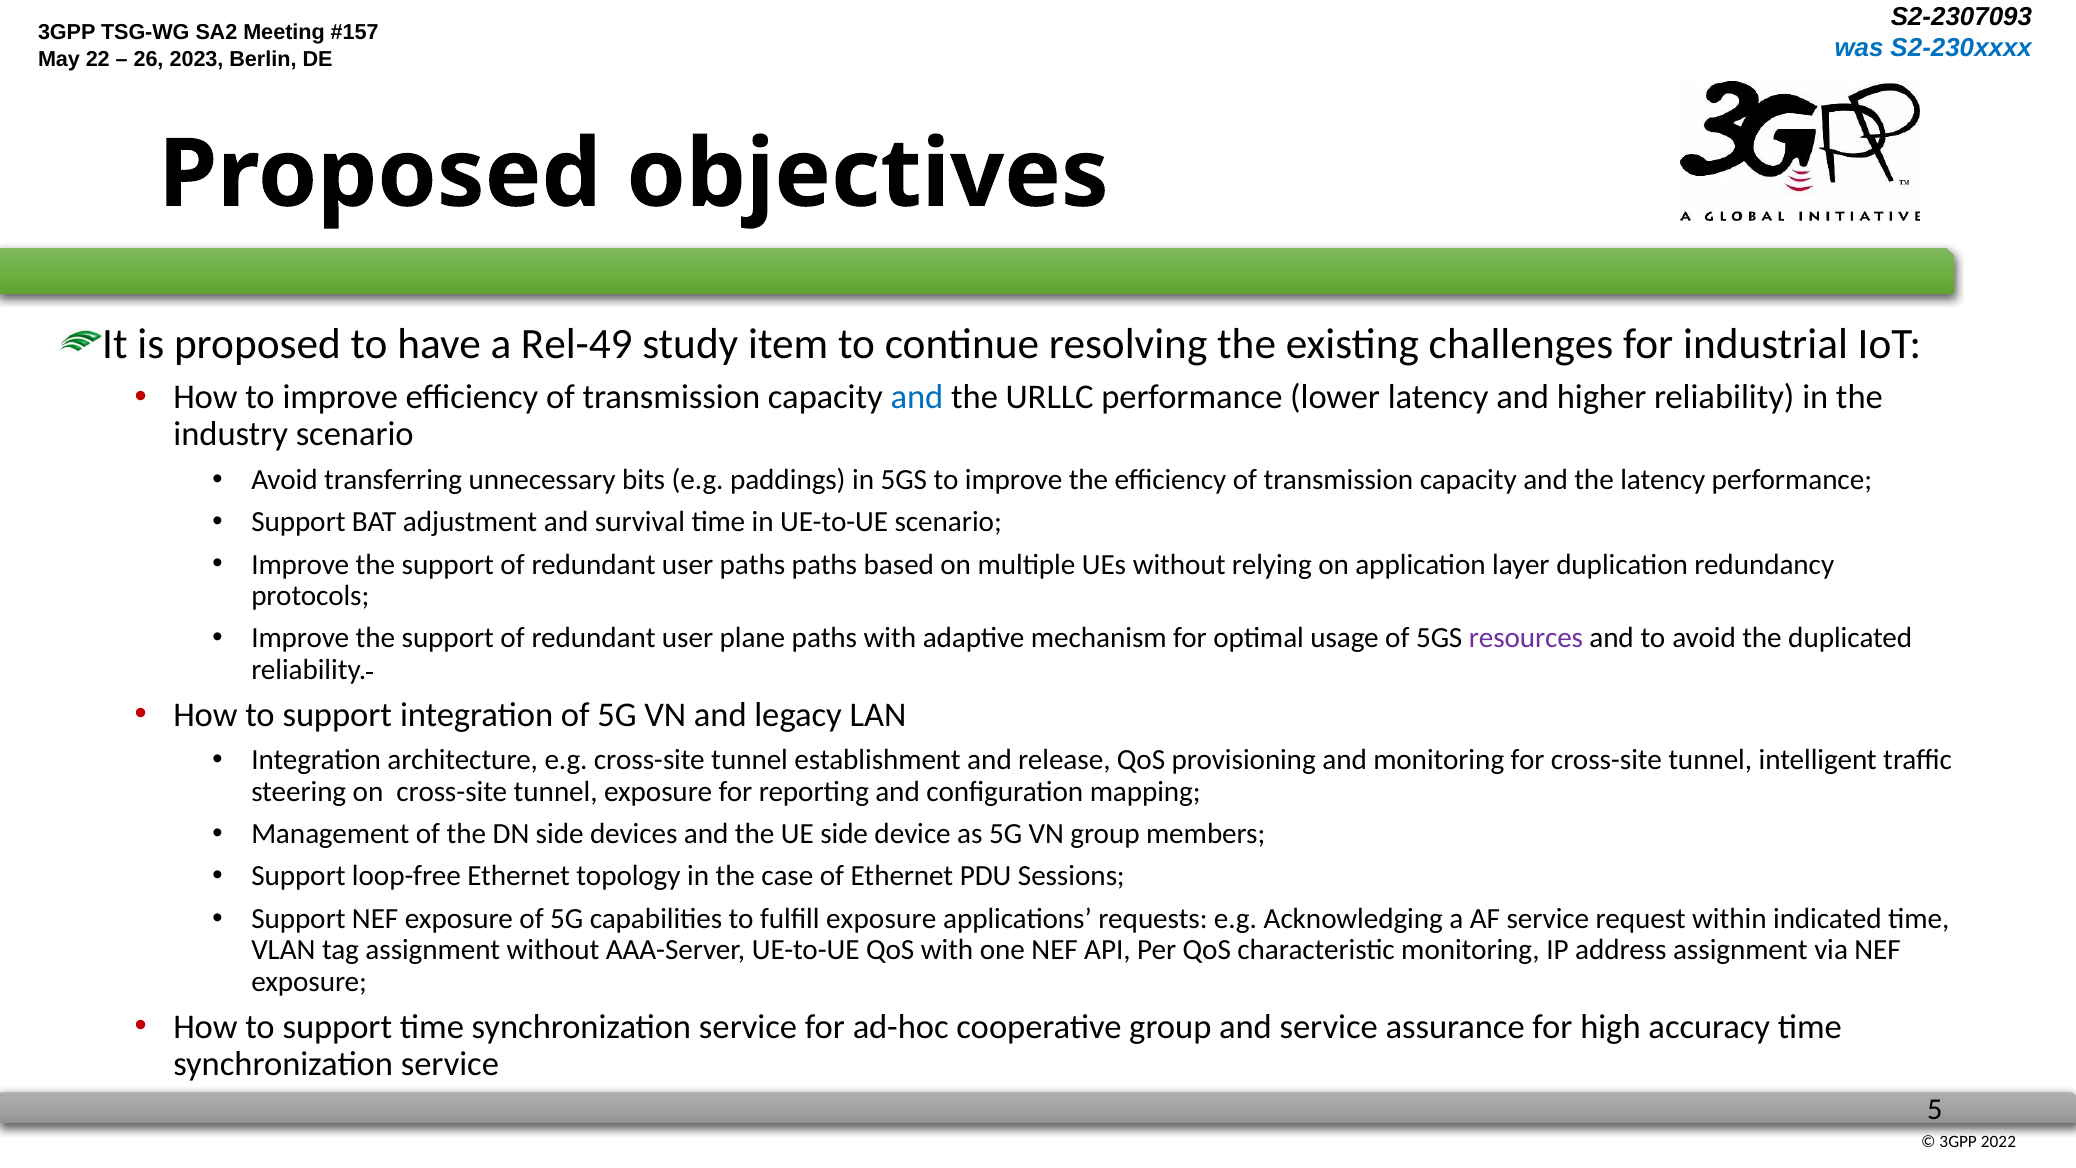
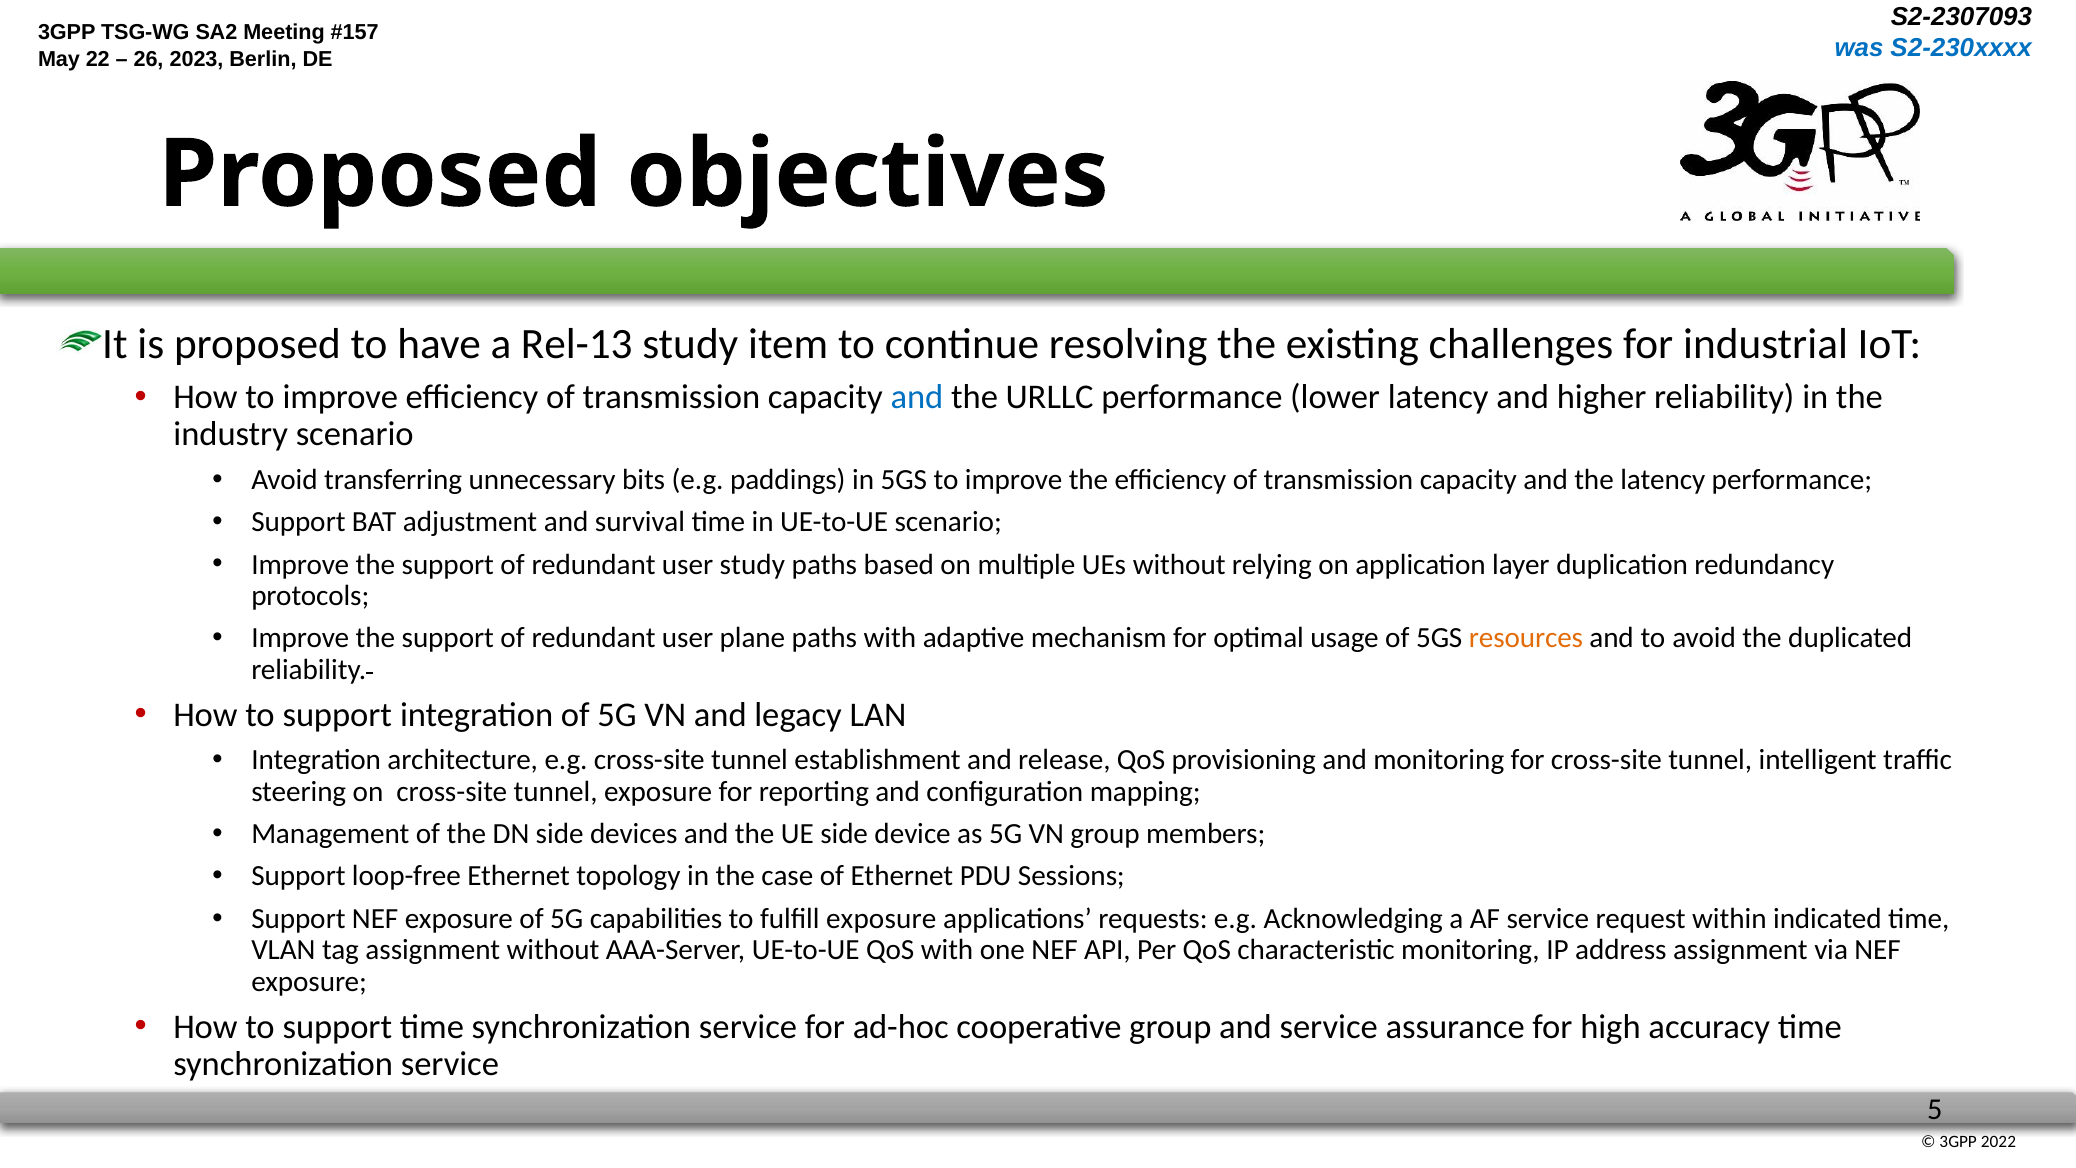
Rel-49: Rel-49 -> Rel-13
user paths: paths -> study
resources colour: purple -> orange
